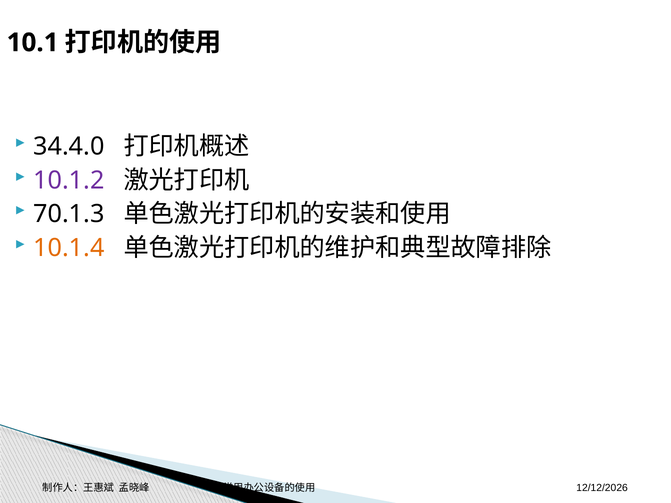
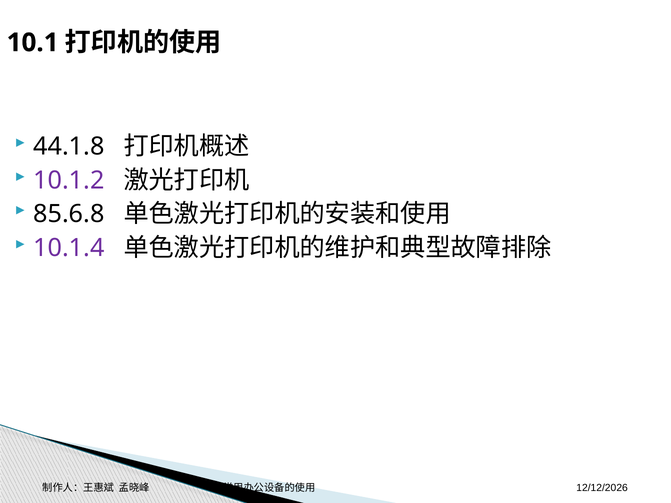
34.4.0: 34.4.0 -> 44.1.8
70.1.3: 70.1.3 -> 85.6.8
10.1.4 colour: orange -> purple
